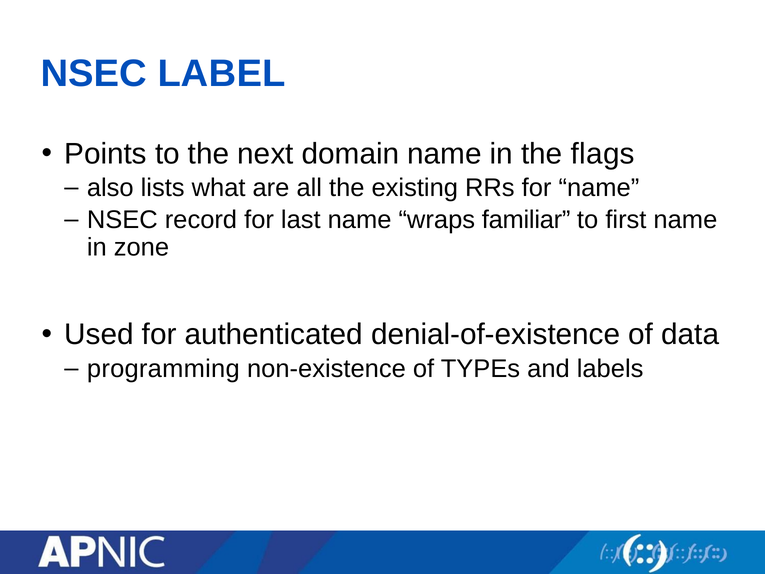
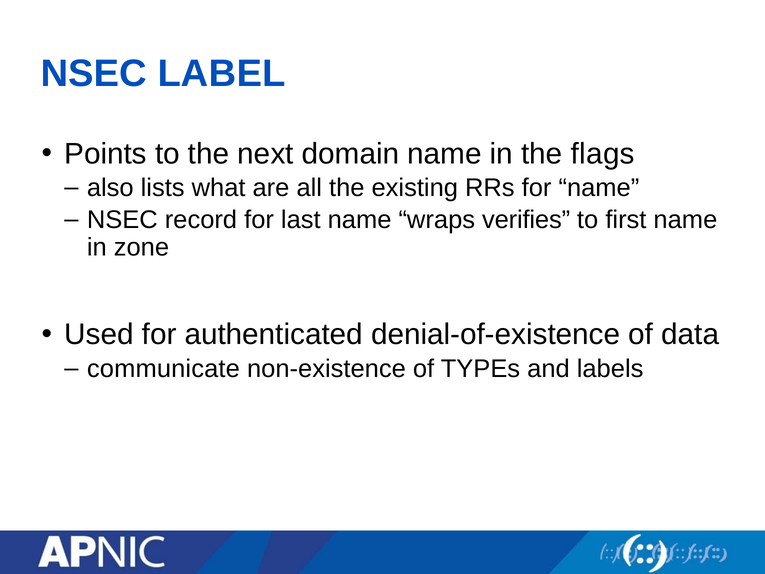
familiar: familiar -> verifies
programming: programming -> communicate
